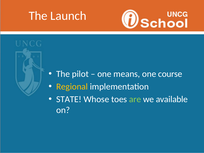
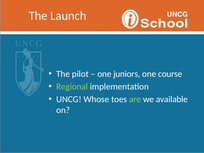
means: means -> juniors
Regional colour: yellow -> light green
STATE: STATE -> UNCG
